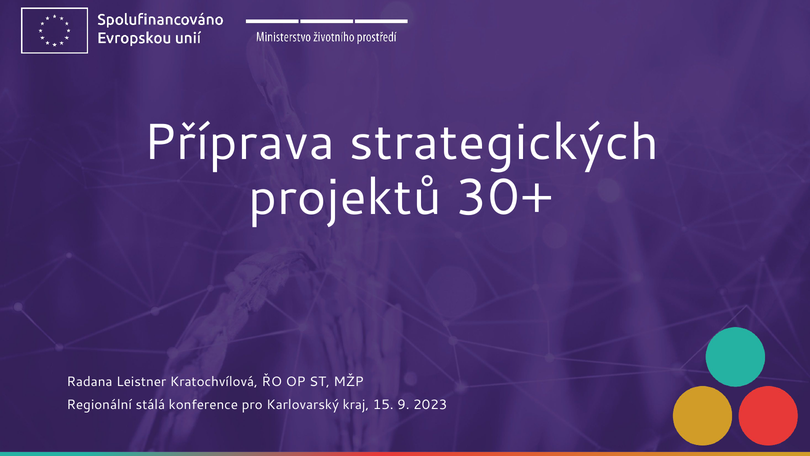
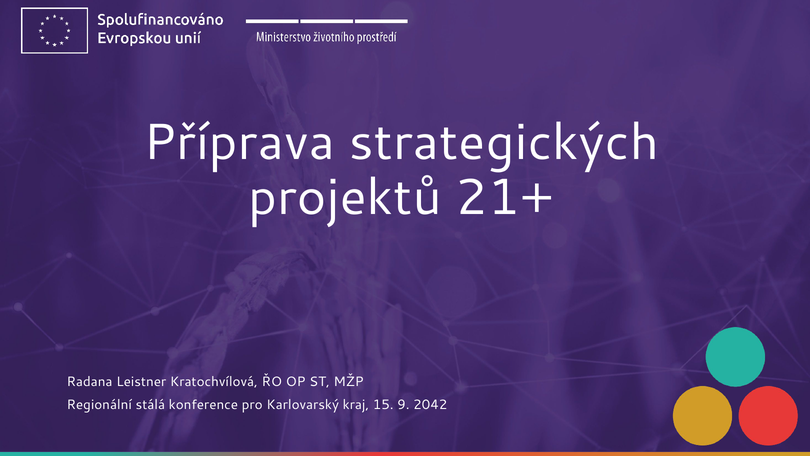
30+: 30+ -> 21+
2023: 2023 -> 2042
